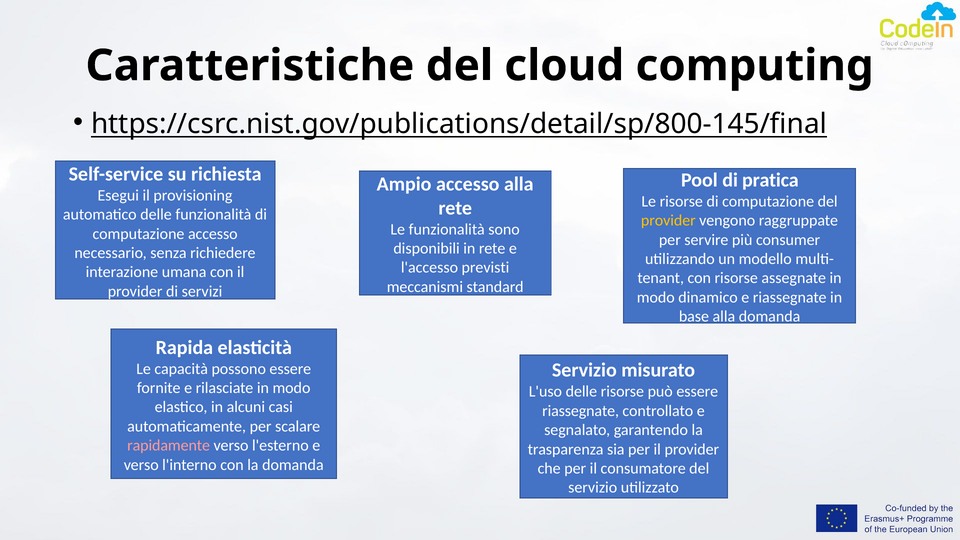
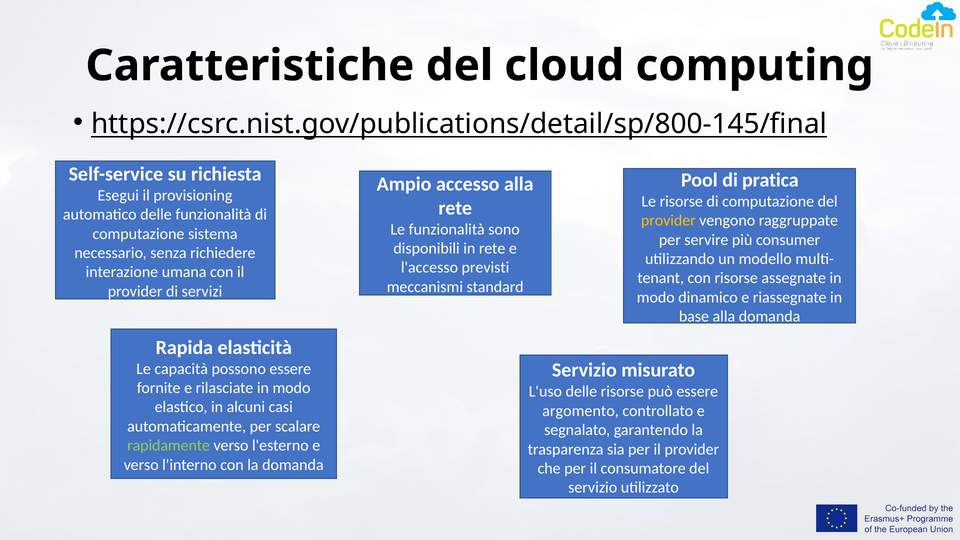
computazione accesso: accesso -> sistema
riassegnate at (581, 411): riassegnate -> argomento
rapidamente colour: pink -> light green
